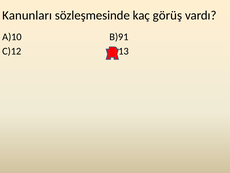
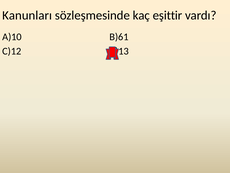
görüş: görüş -> eşittir
B)91: B)91 -> B)61
